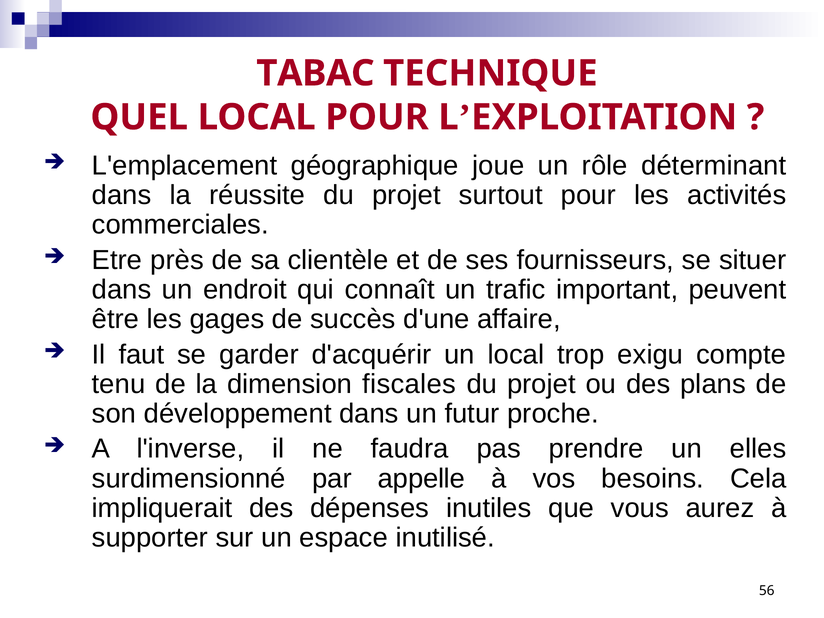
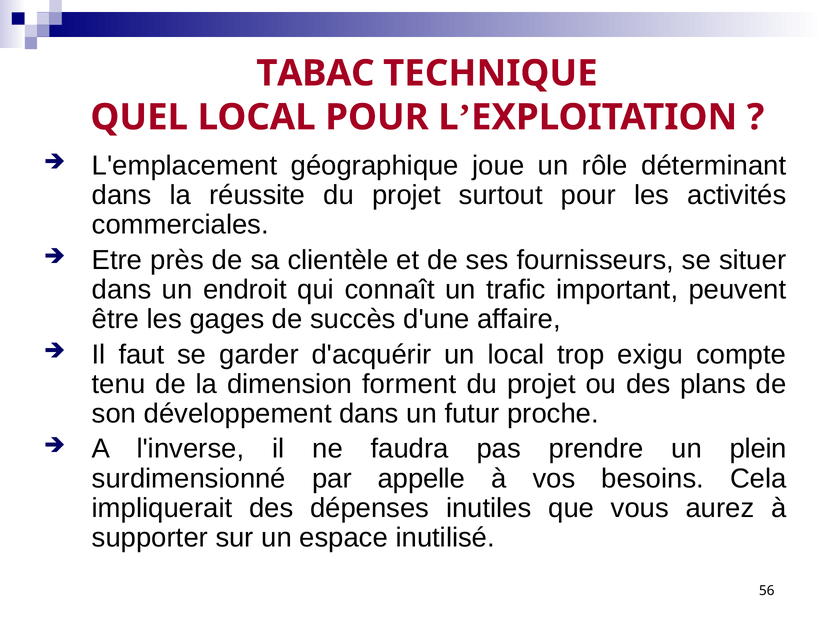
fiscales: fiscales -> forment
elles: elles -> plein
